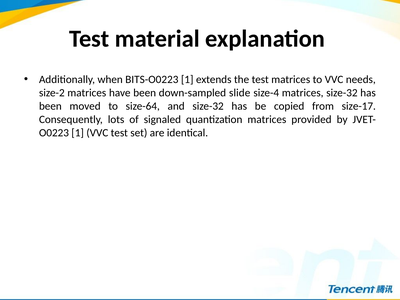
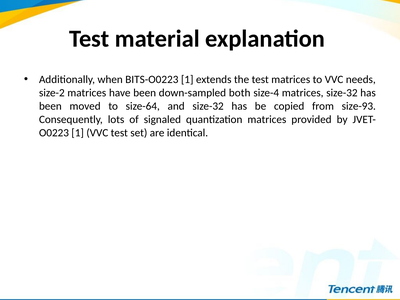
slide: slide -> both
size-17: size-17 -> size-93
